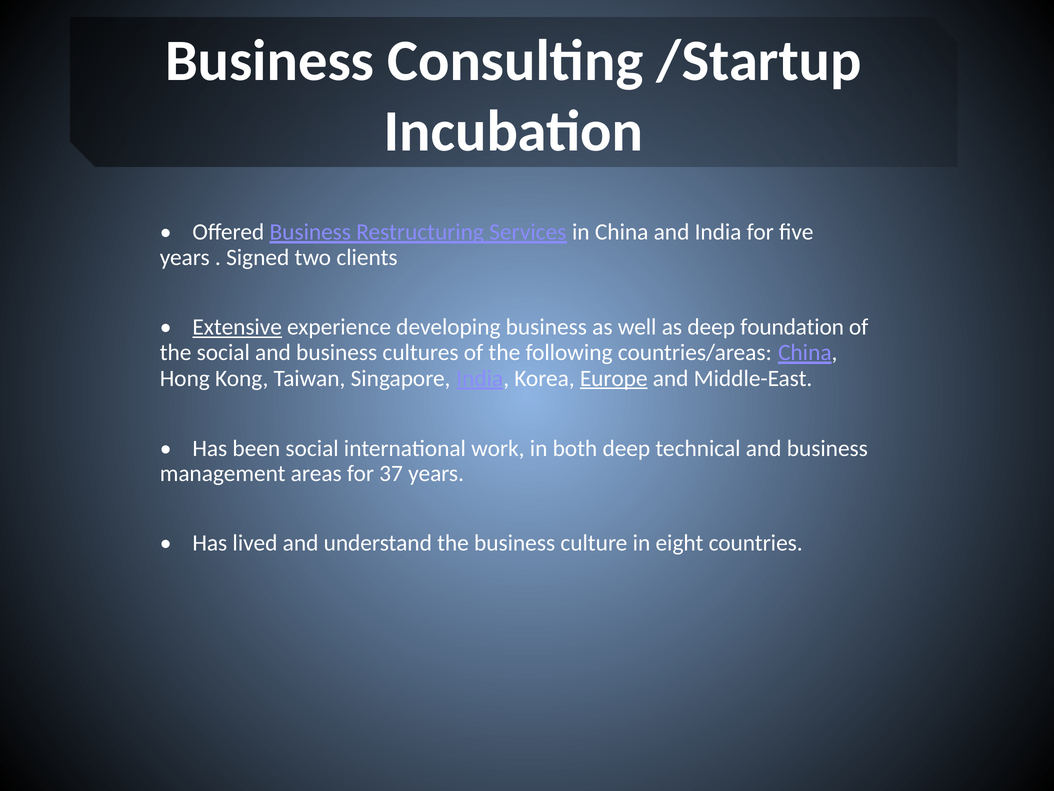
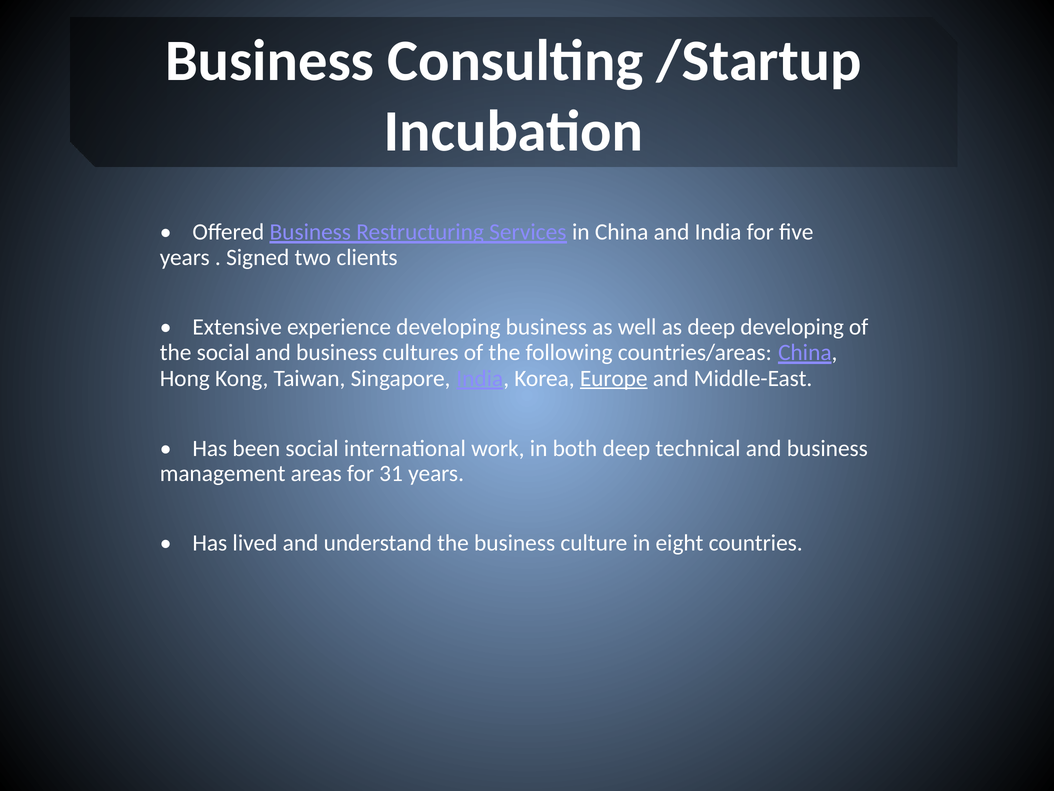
Extensive underline: present -> none
deep foundation: foundation -> developing
37: 37 -> 31
